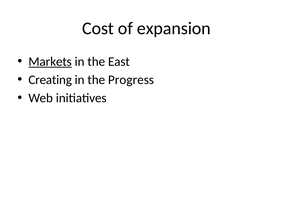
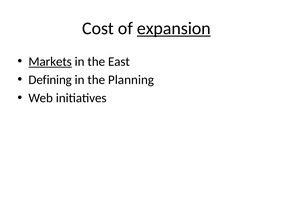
expansion underline: none -> present
Creating: Creating -> Defining
Progress: Progress -> Planning
